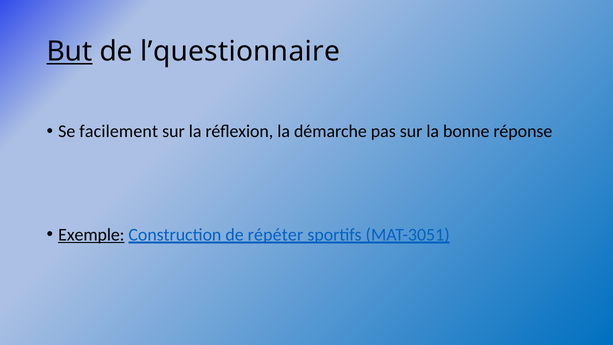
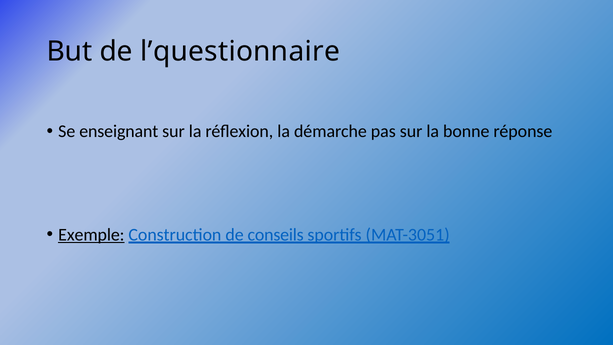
But underline: present -> none
facilement: facilement -> enseignant
répéter: répéter -> conseils
